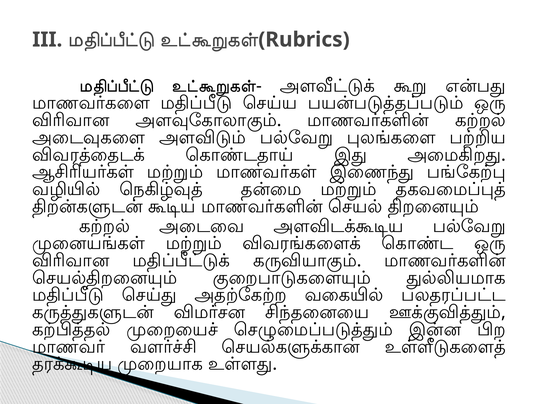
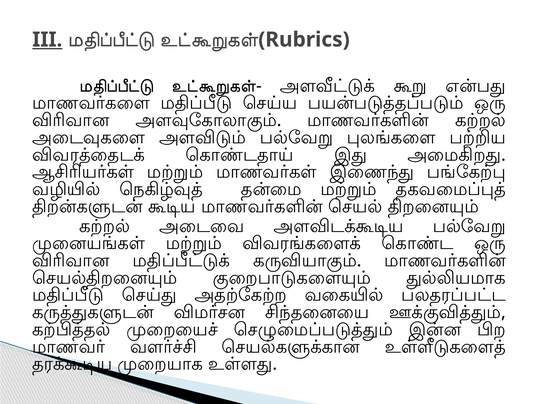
III underline: none -> present
